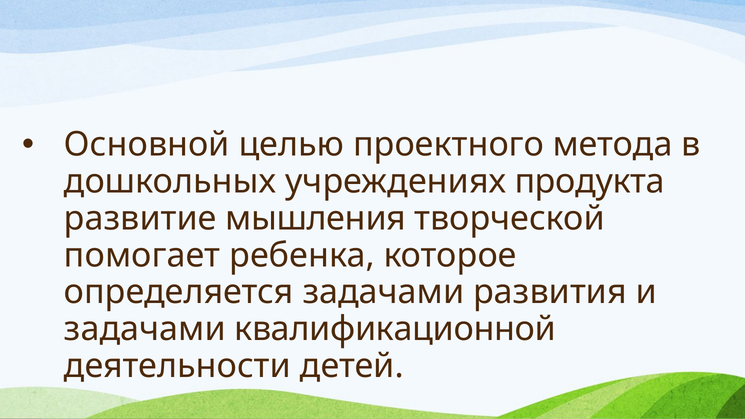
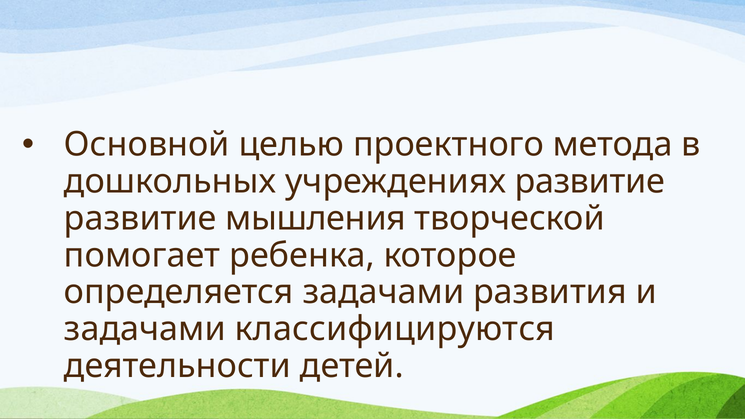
учреждениях продукта: продукта -> развитие
квалификационной: квалификационной -> классифицируются
